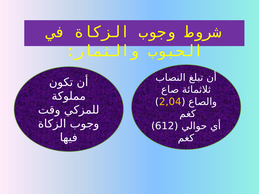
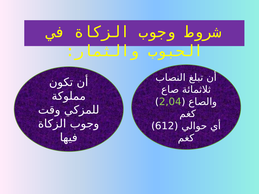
2,04 colour: yellow -> light green
